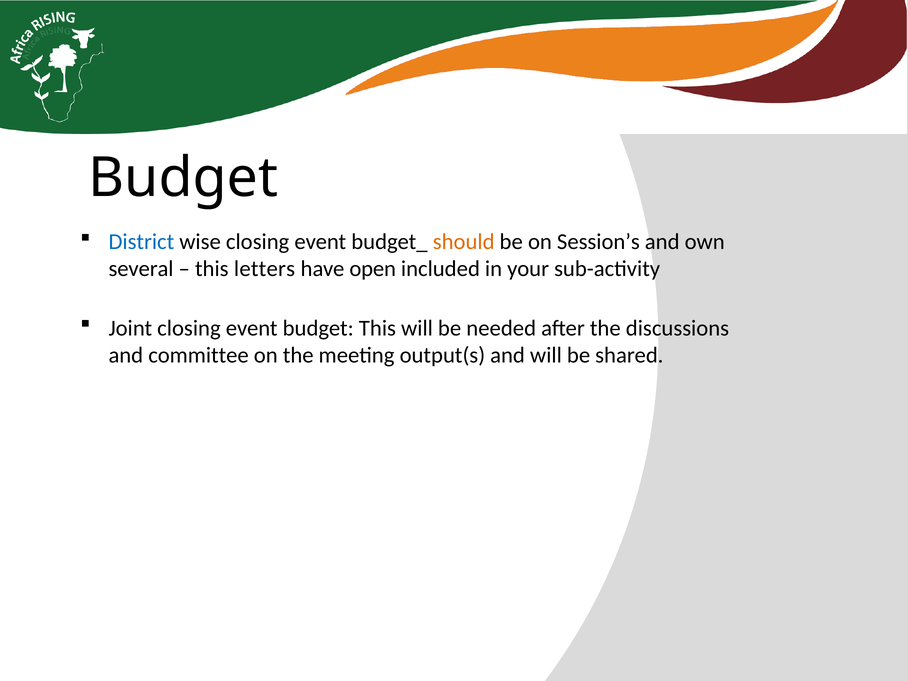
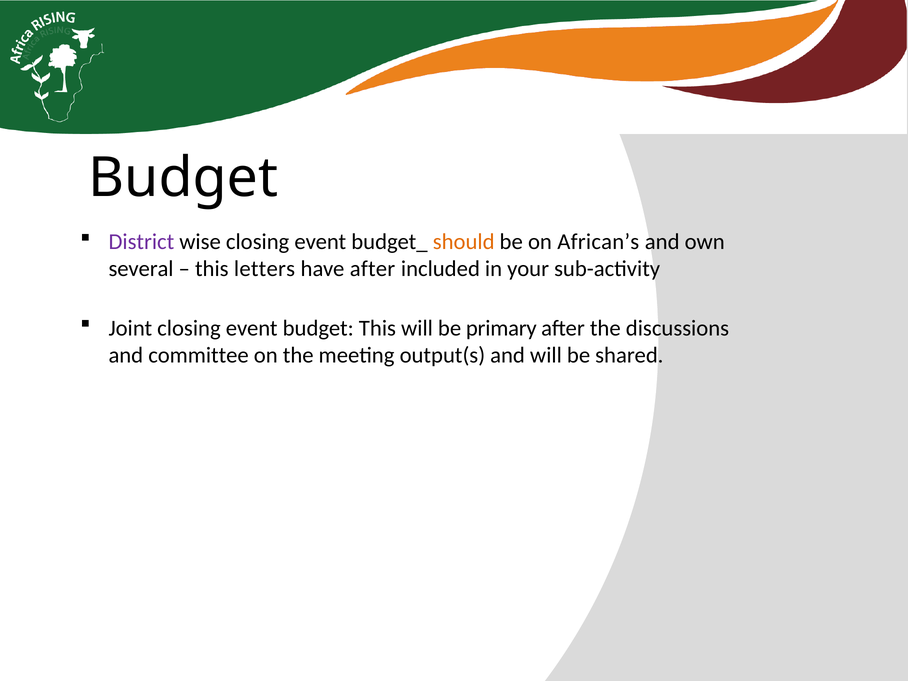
District colour: blue -> purple
Session’s: Session’s -> African’s
have open: open -> after
needed: needed -> primary
